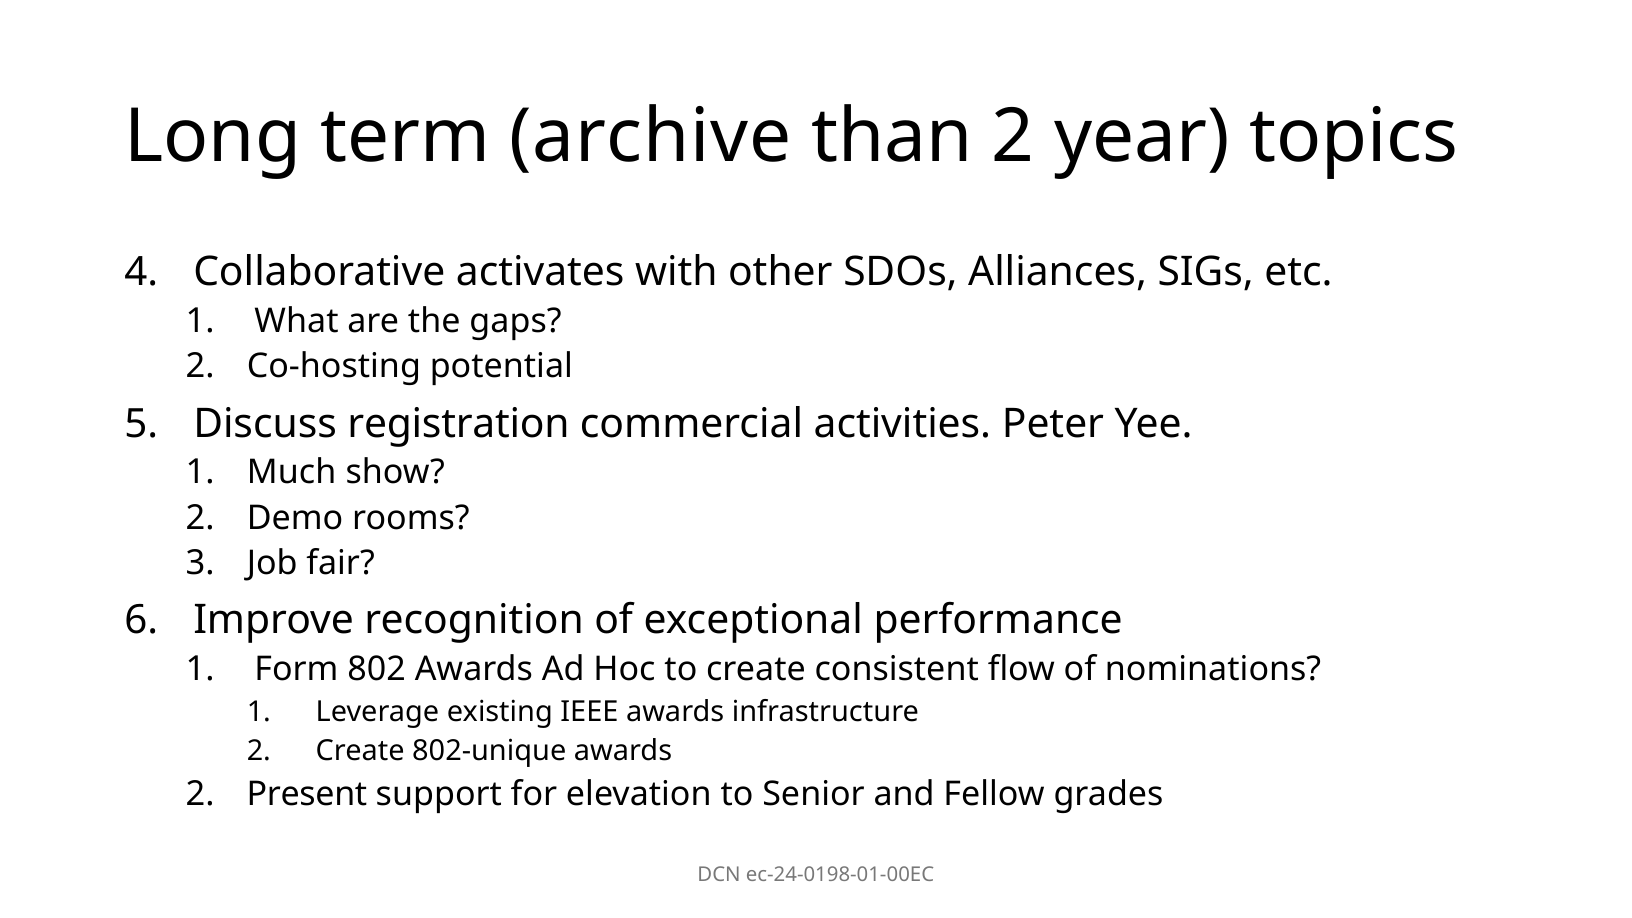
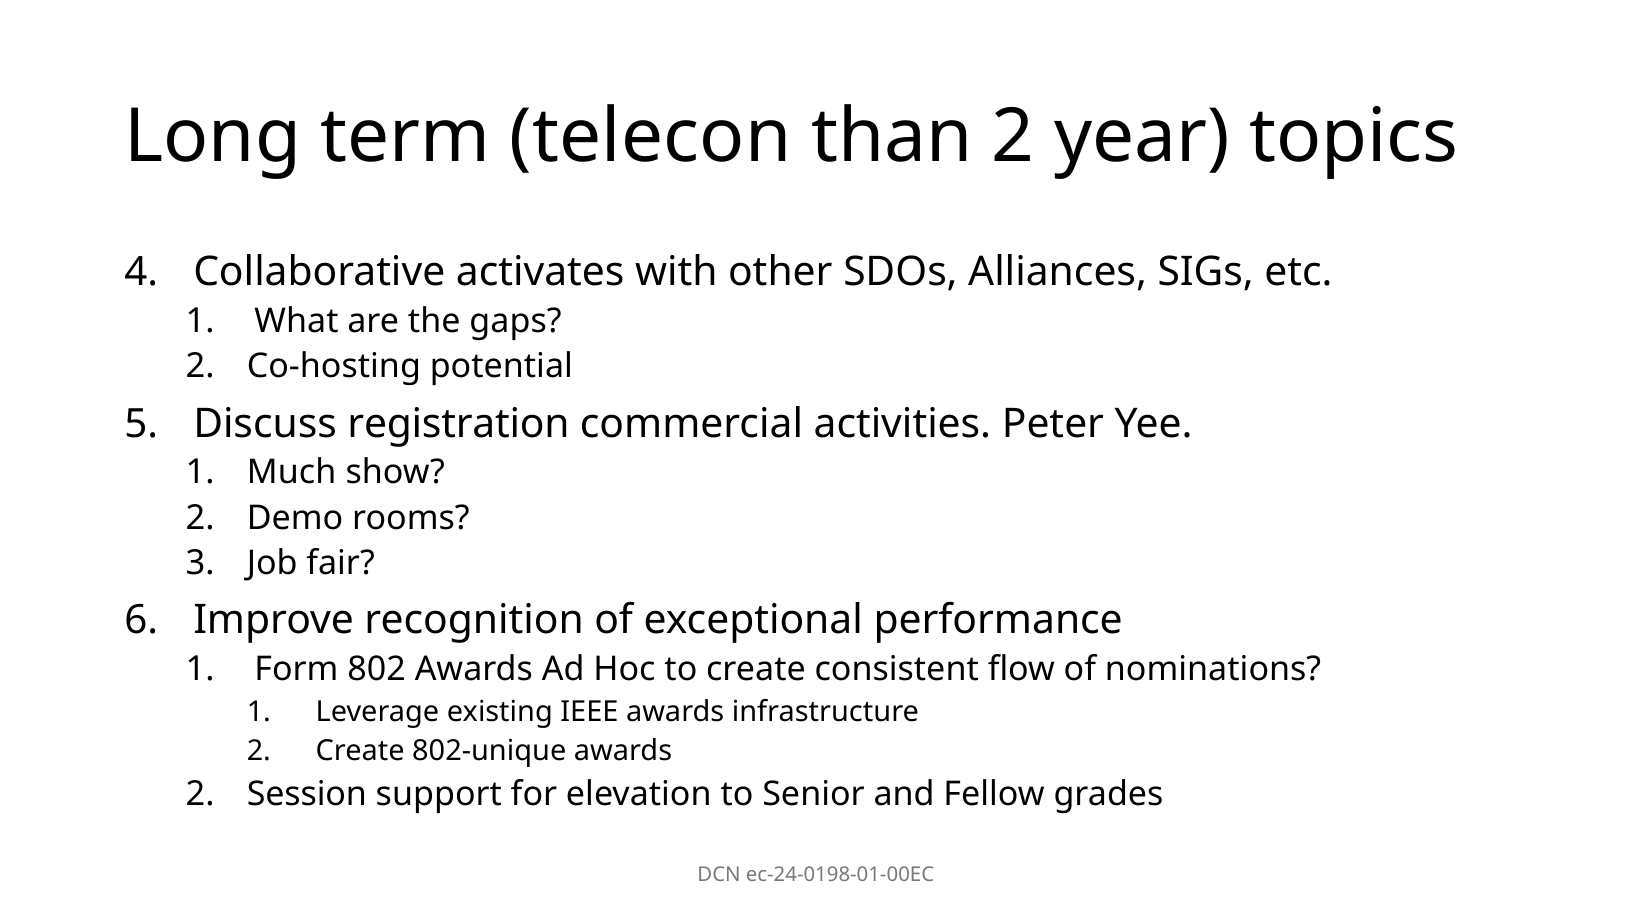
archive: archive -> telecon
Present: Present -> Session
